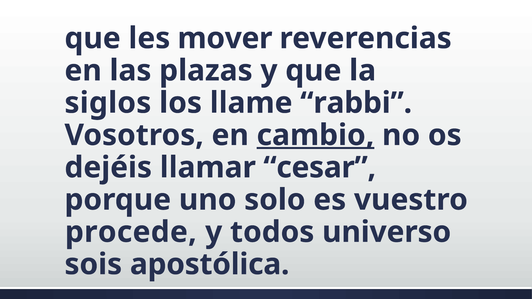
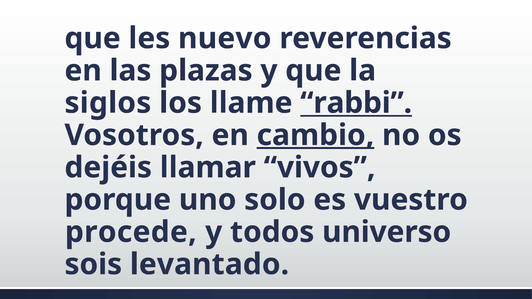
mover: mover -> nuevo
rabbi underline: none -> present
cesar: cesar -> vivos
apostólica: apostólica -> levantado
